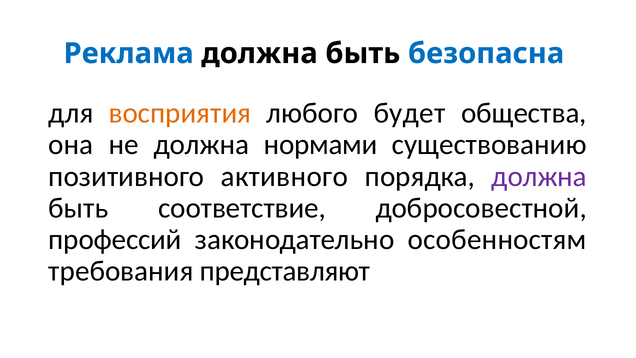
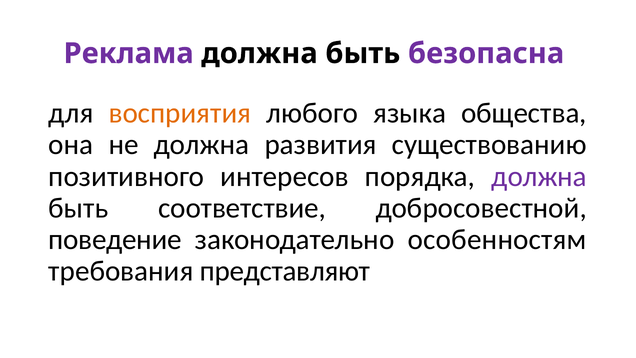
Реклама colour: blue -> purple
безопасна colour: blue -> purple
будет: будет -> языка
нормами: нормами -> развития
активного: активного -> интересов
профессий: профессий -> поведение
